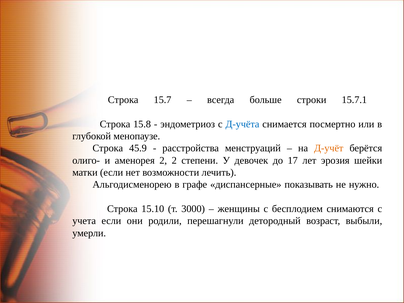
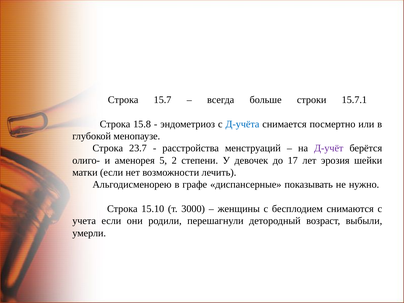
45.9: 45.9 -> 23.7
Д-учёт colour: orange -> purple
аменорея 2: 2 -> 5
